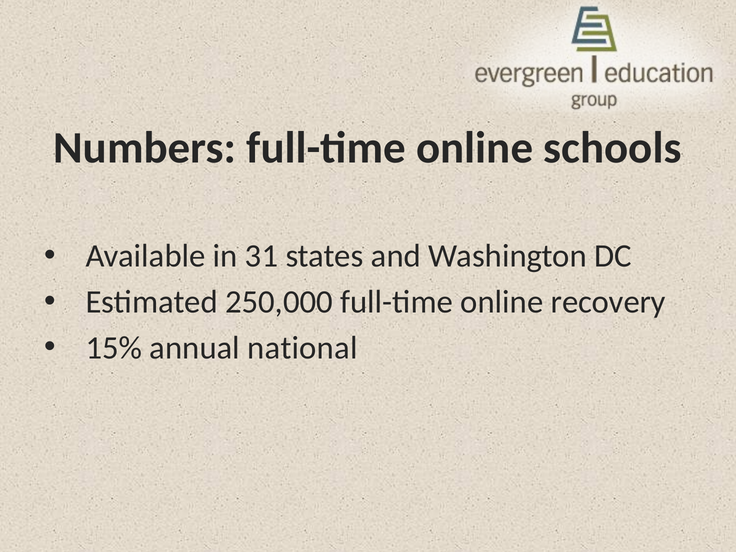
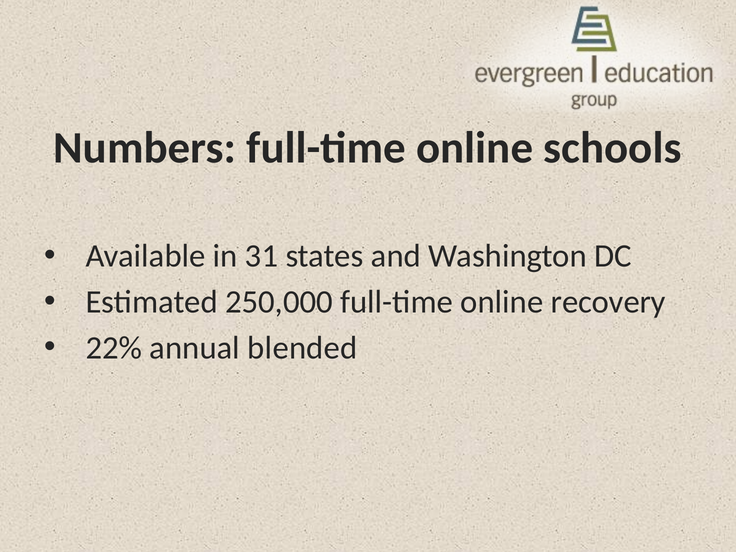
15%: 15% -> 22%
national: national -> blended
